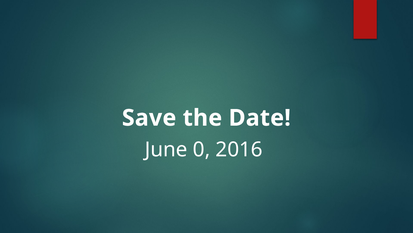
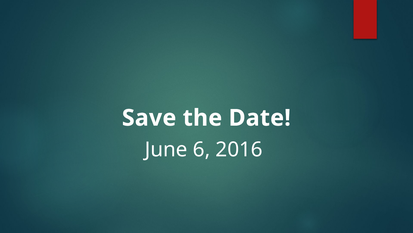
0: 0 -> 6
